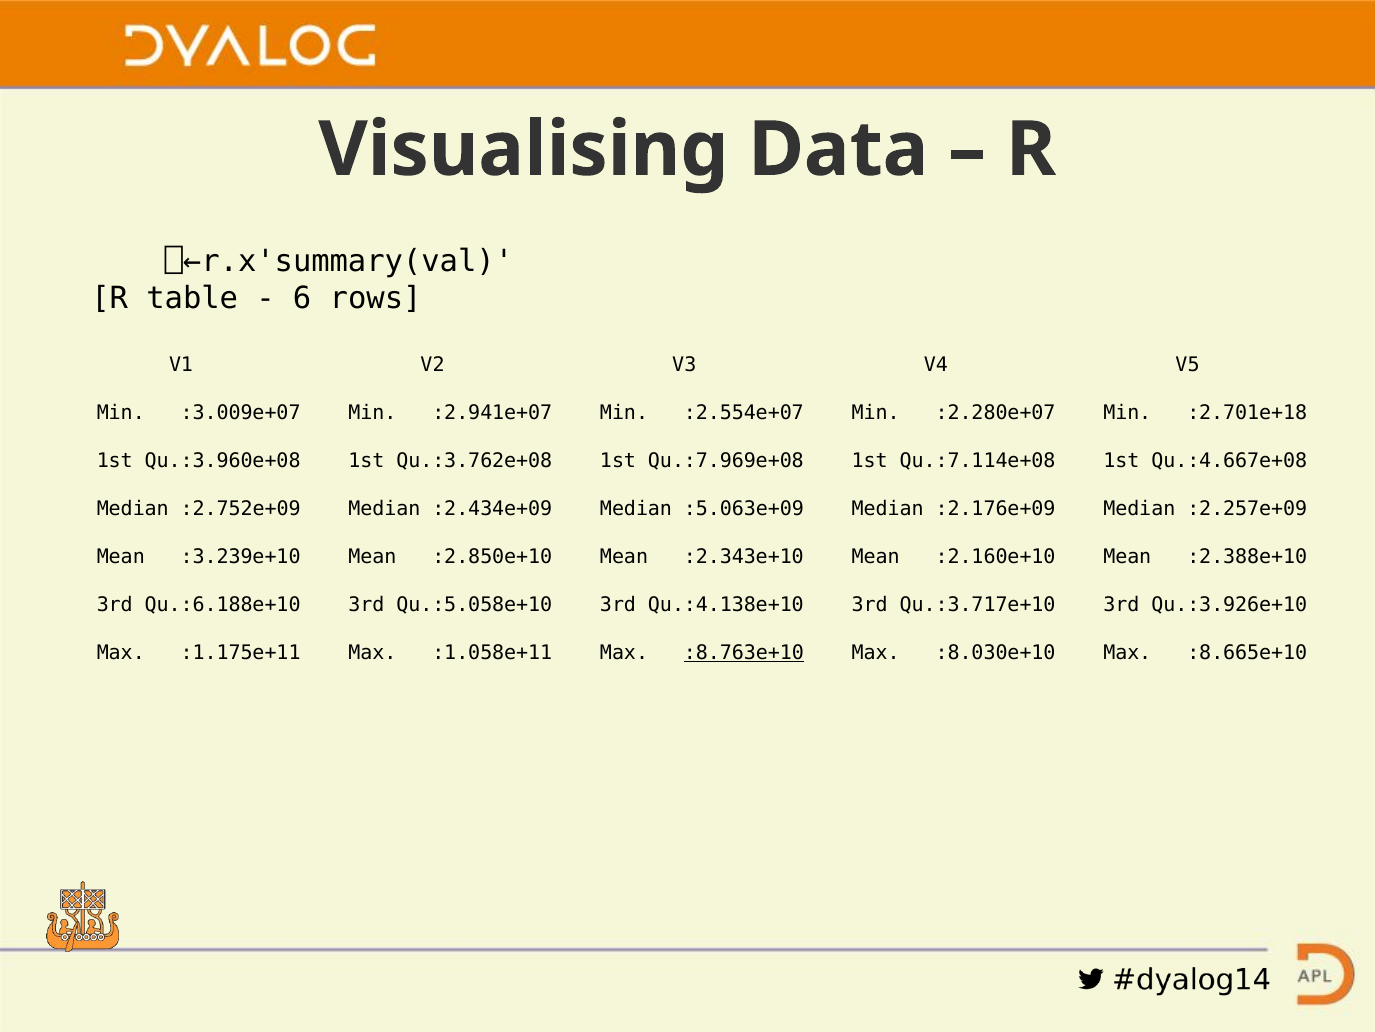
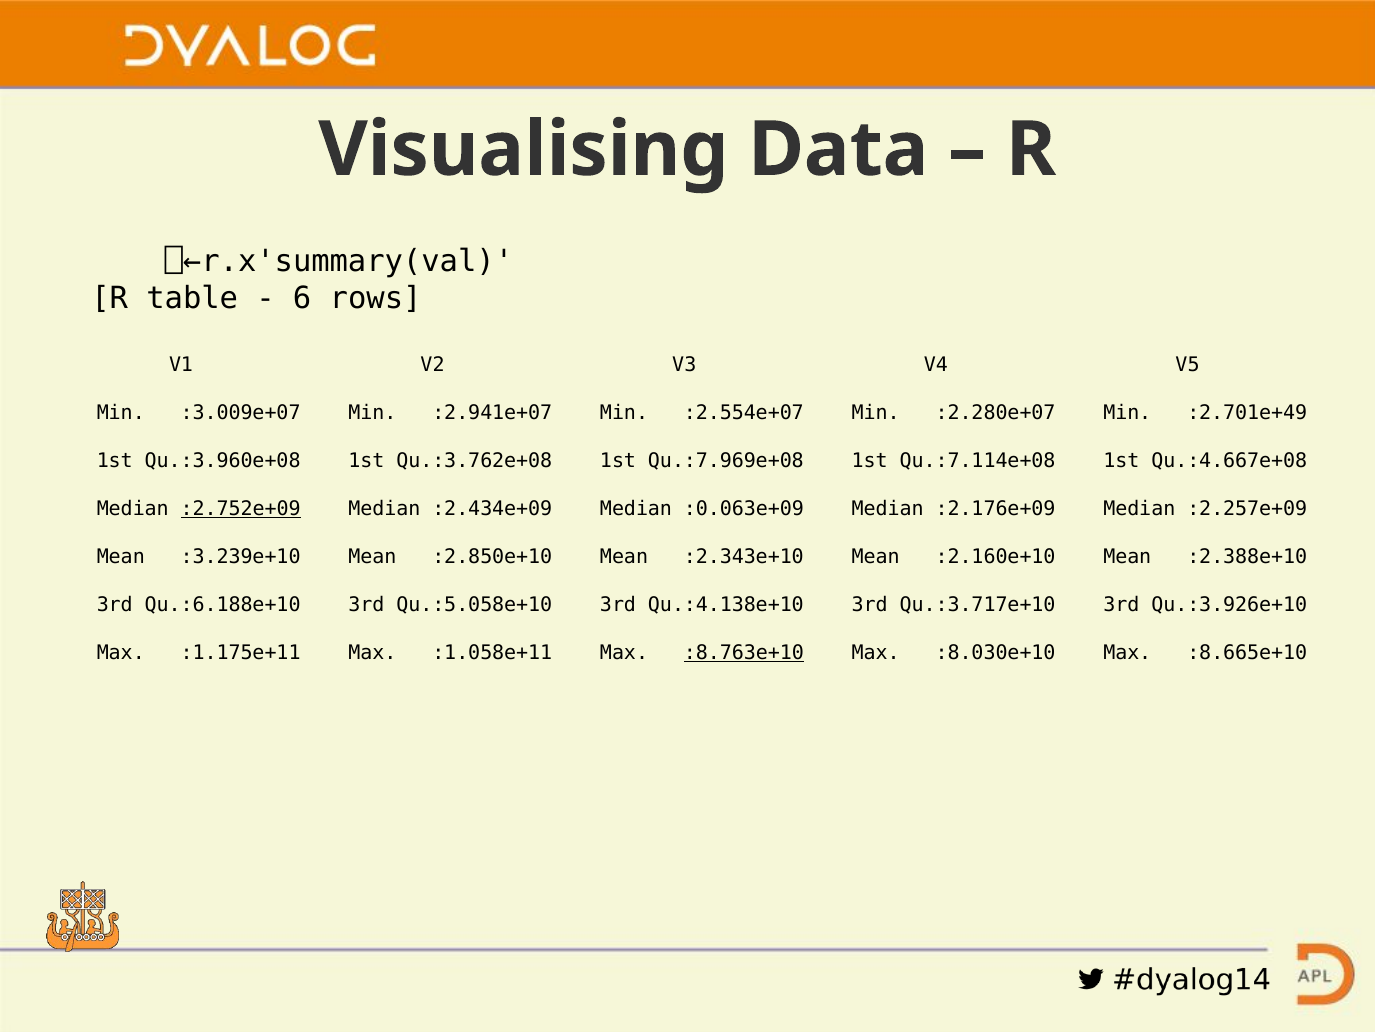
:2.701e+18: :2.701e+18 -> :2.701e+49
:2.752e+09 underline: none -> present
:5.063e+09: :5.063e+09 -> :0.063e+09
